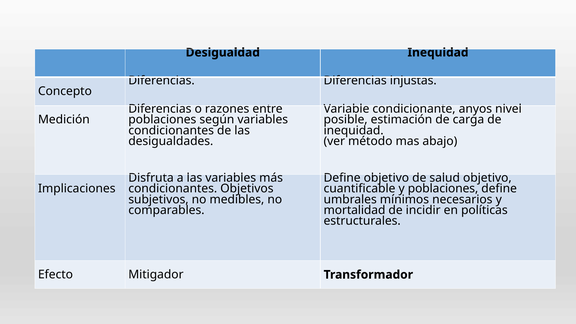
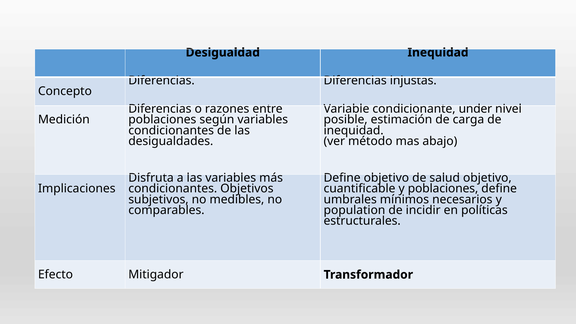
anyos: anyos -> under
mortalidad: mortalidad -> population
